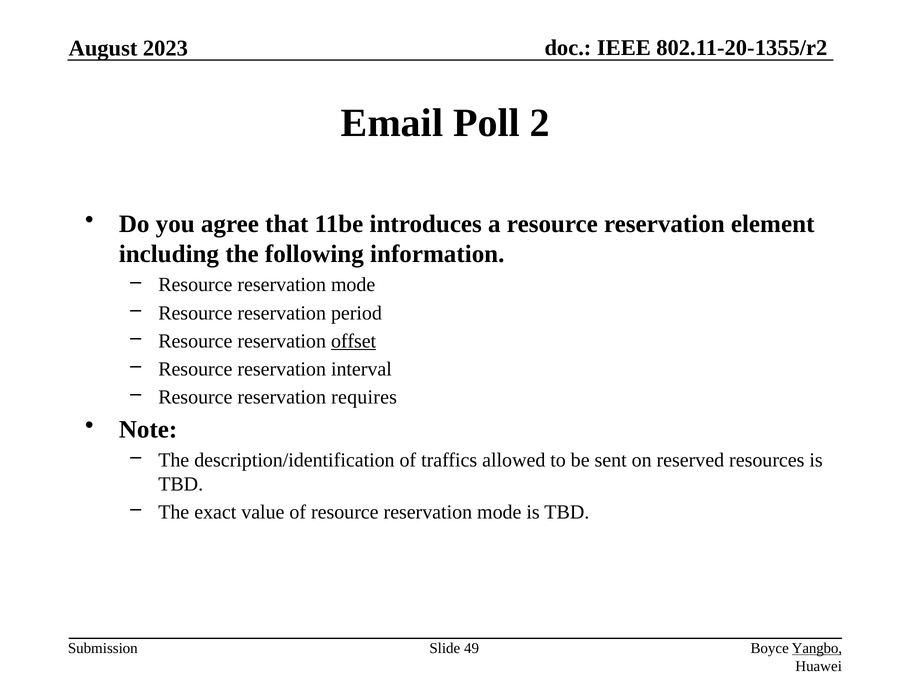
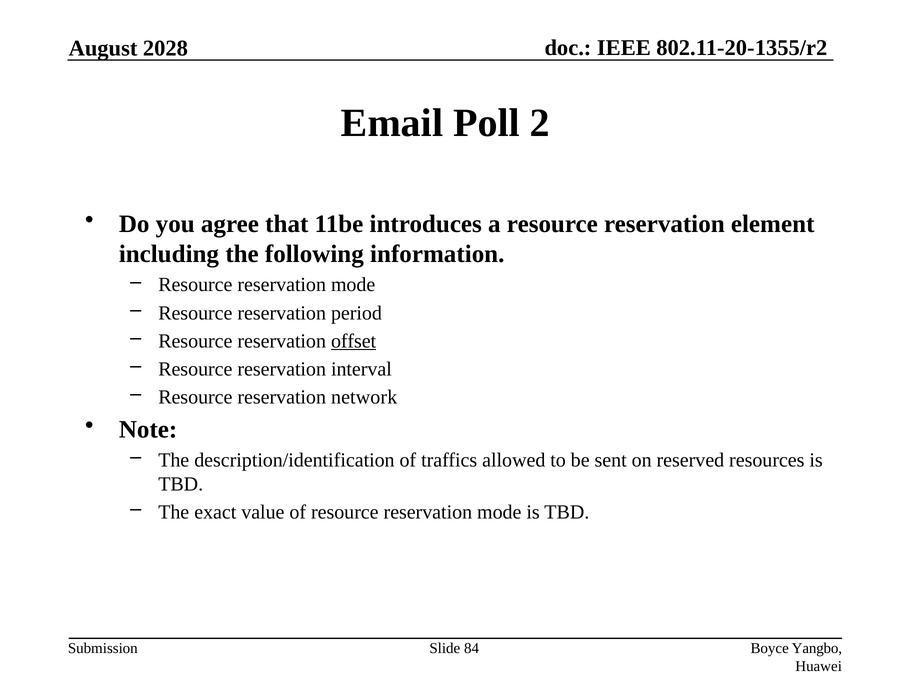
2023: 2023 -> 2028
requires: requires -> network
49: 49 -> 84
Yangbo underline: present -> none
